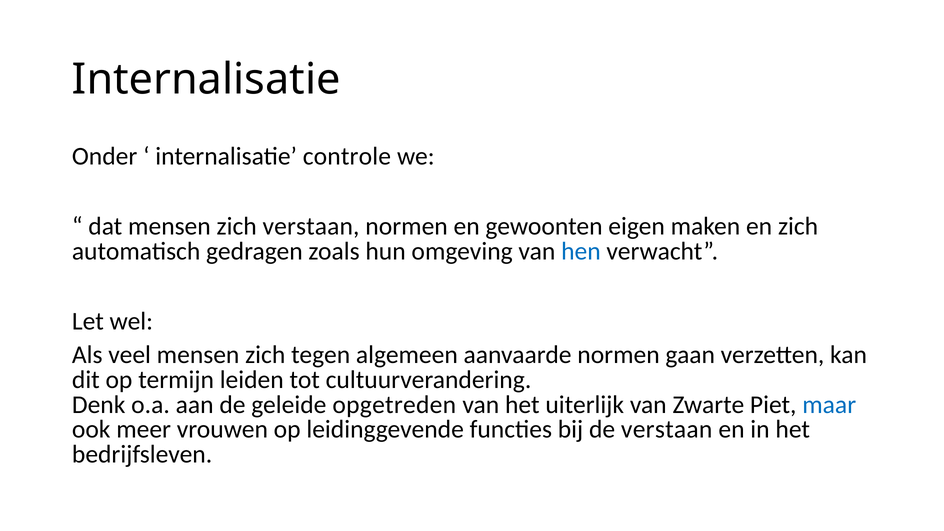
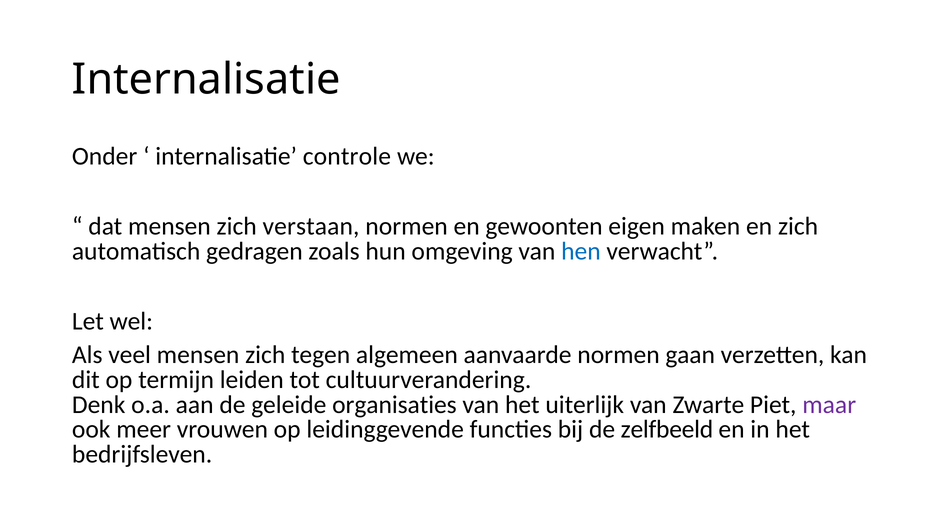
opgetreden: opgetreden -> organisaties
maar colour: blue -> purple
de verstaan: verstaan -> zelfbeeld
